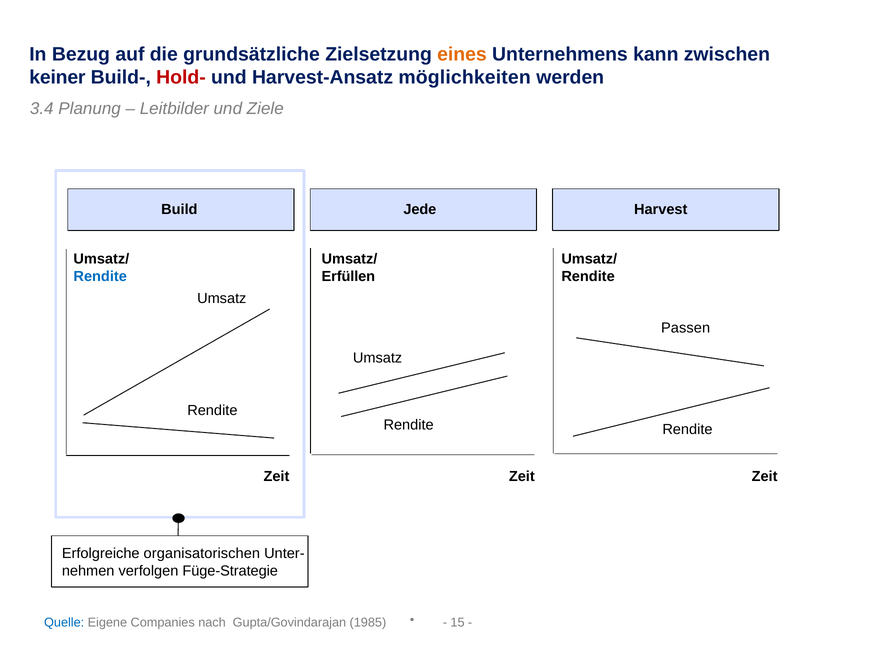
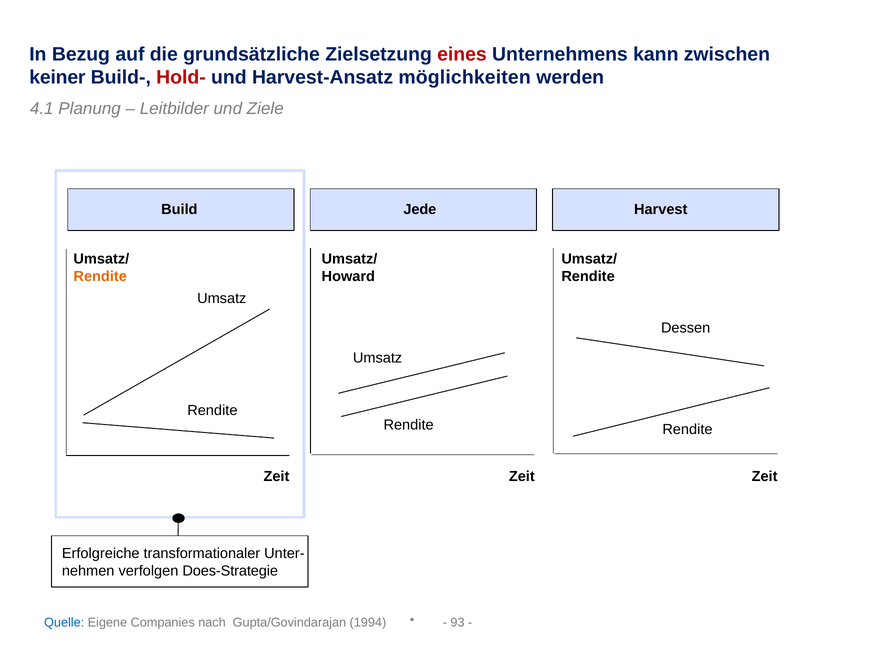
eines colour: orange -> red
3.4: 3.4 -> 4.1
Rendite at (100, 277) colour: blue -> orange
Erfüllen: Erfüllen -> Howard
Passen: Passen -> Dessen
organisatorischen: organisatorischen -> transformationaler
Füge-Strategie: Füge-Strategie -> Does-Strategie
15: 15 -> 93
1985: 1985 -> 1994
